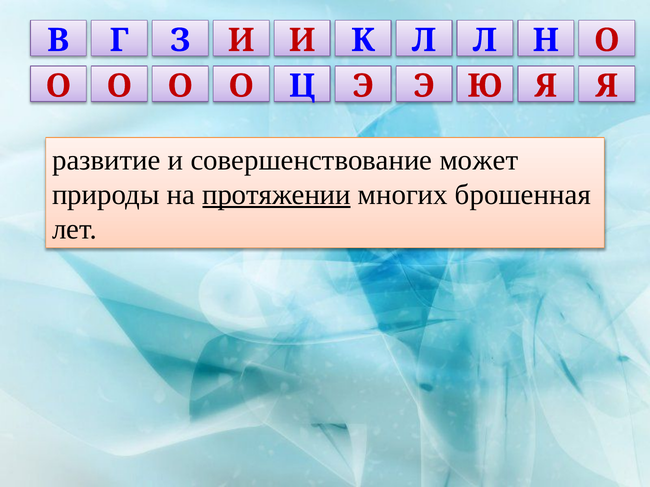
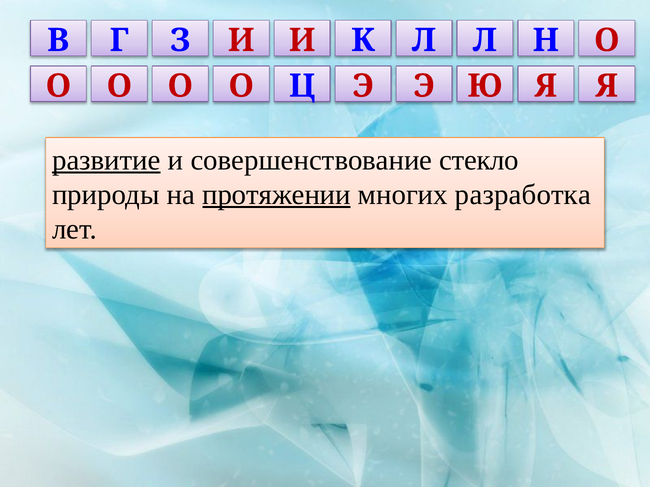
развитие underline: none -> present
может: может -> стекло
брошенная: брошенная -> разработка
